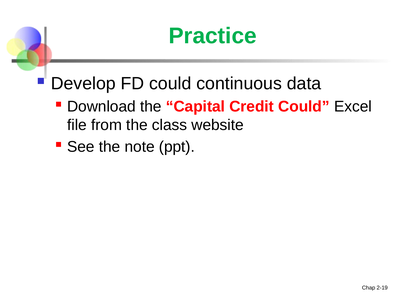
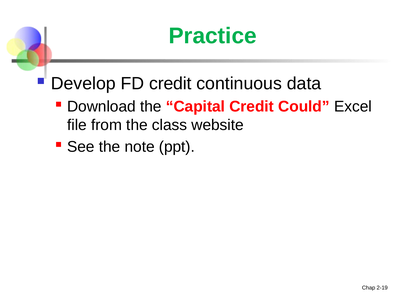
FD could: could -> credit
